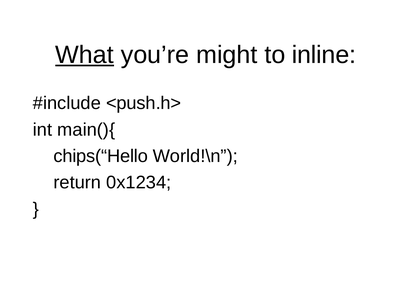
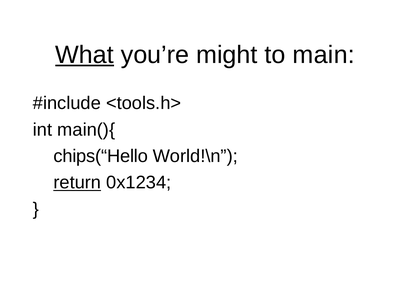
inline: inline -> main
<push.h>: <push.h> -> <tools.h>
return underline: none -> present
